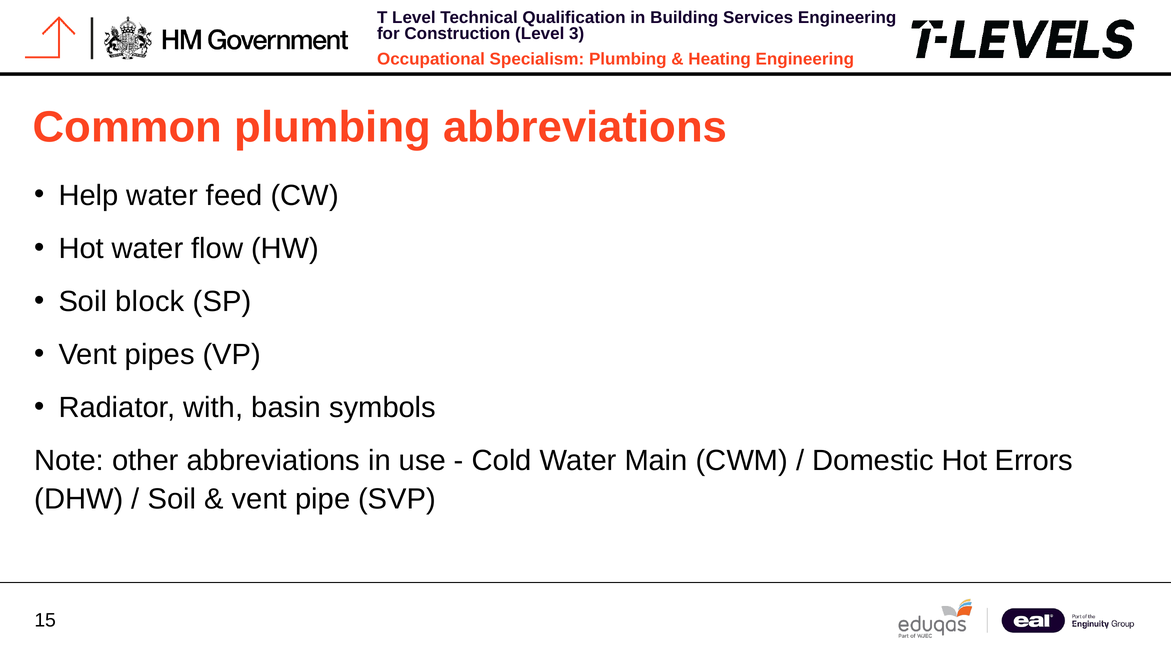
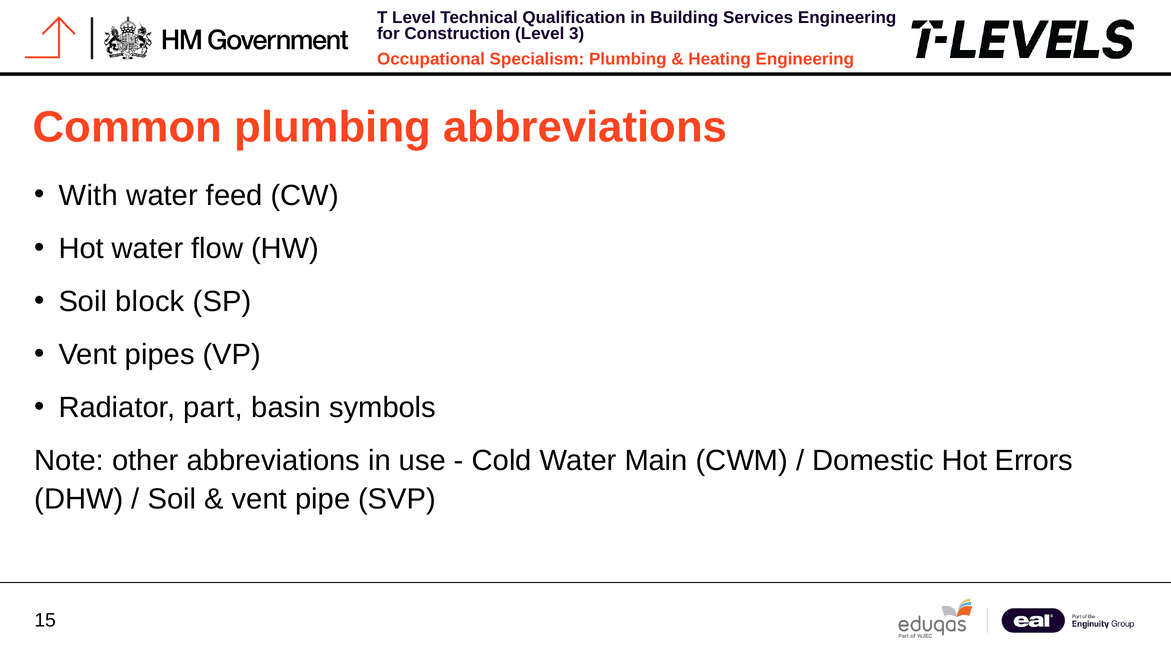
Help: Help -> With
with: with -> part
